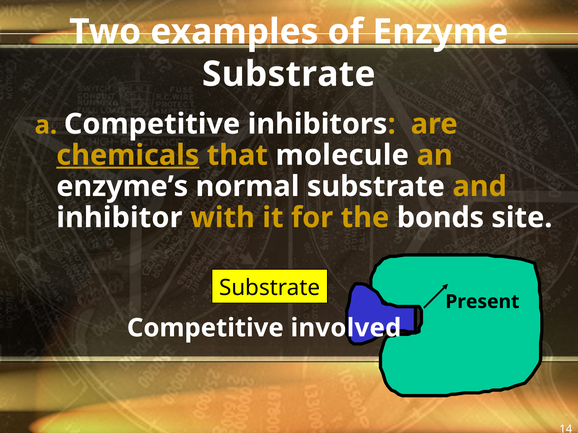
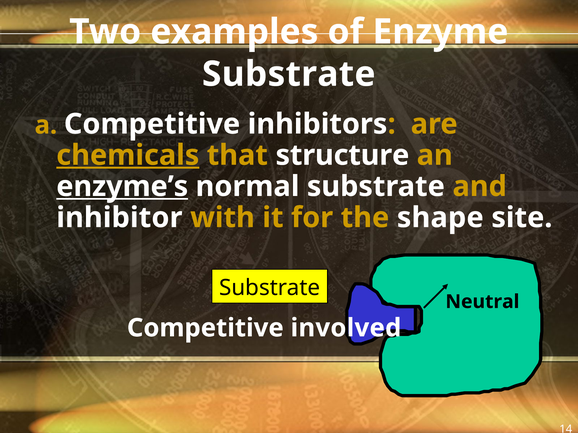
molecule: molecule -> structure
enzyme’s underline: none -> present
bonds: bonds -> shape
Present: Present -> Neutral
